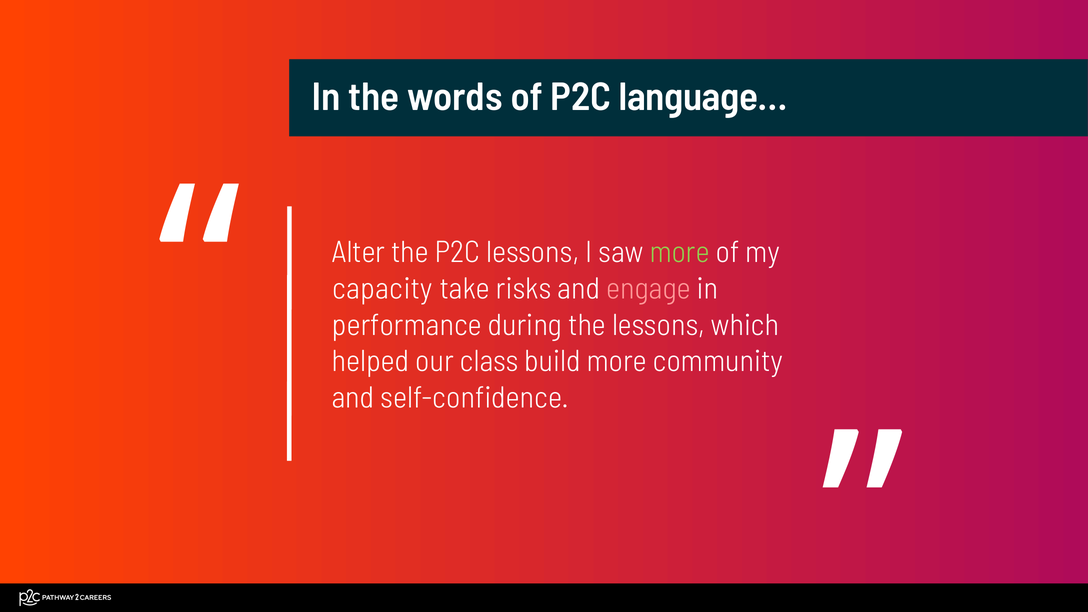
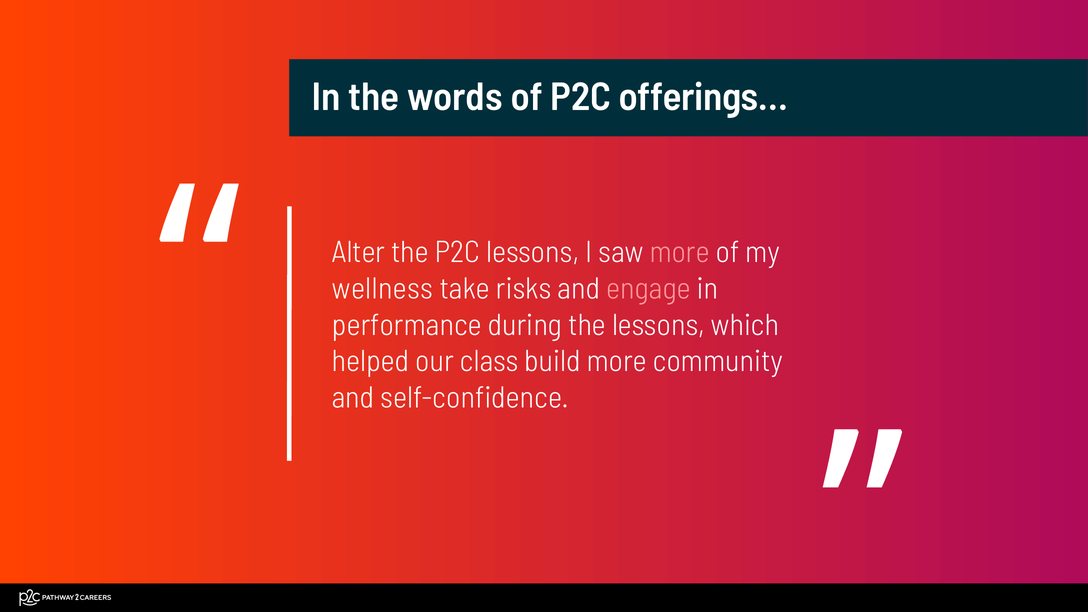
language…: language… -> offerings…
more at (680, 253) colour: light green -> pink
capacity: capacity -> wellness
